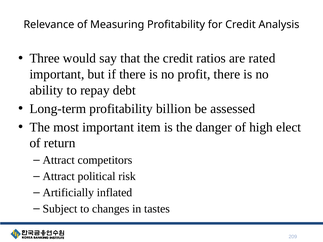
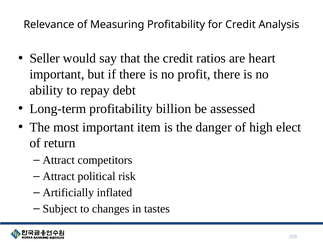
Three: Three -> Seller
rated: rated -> heart
